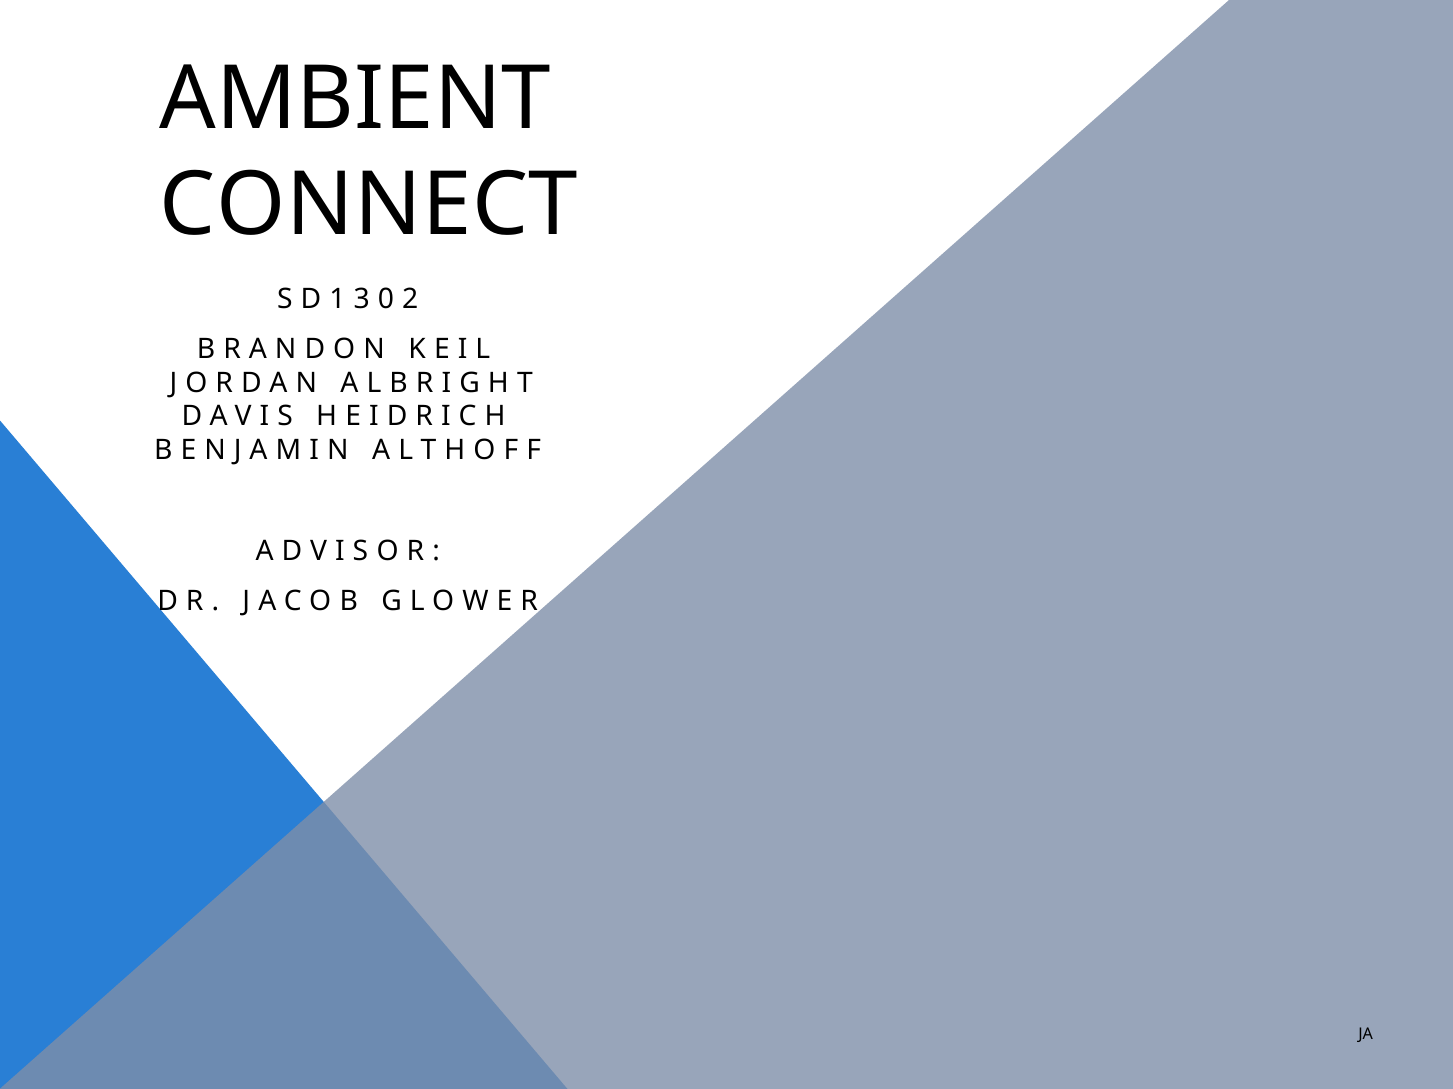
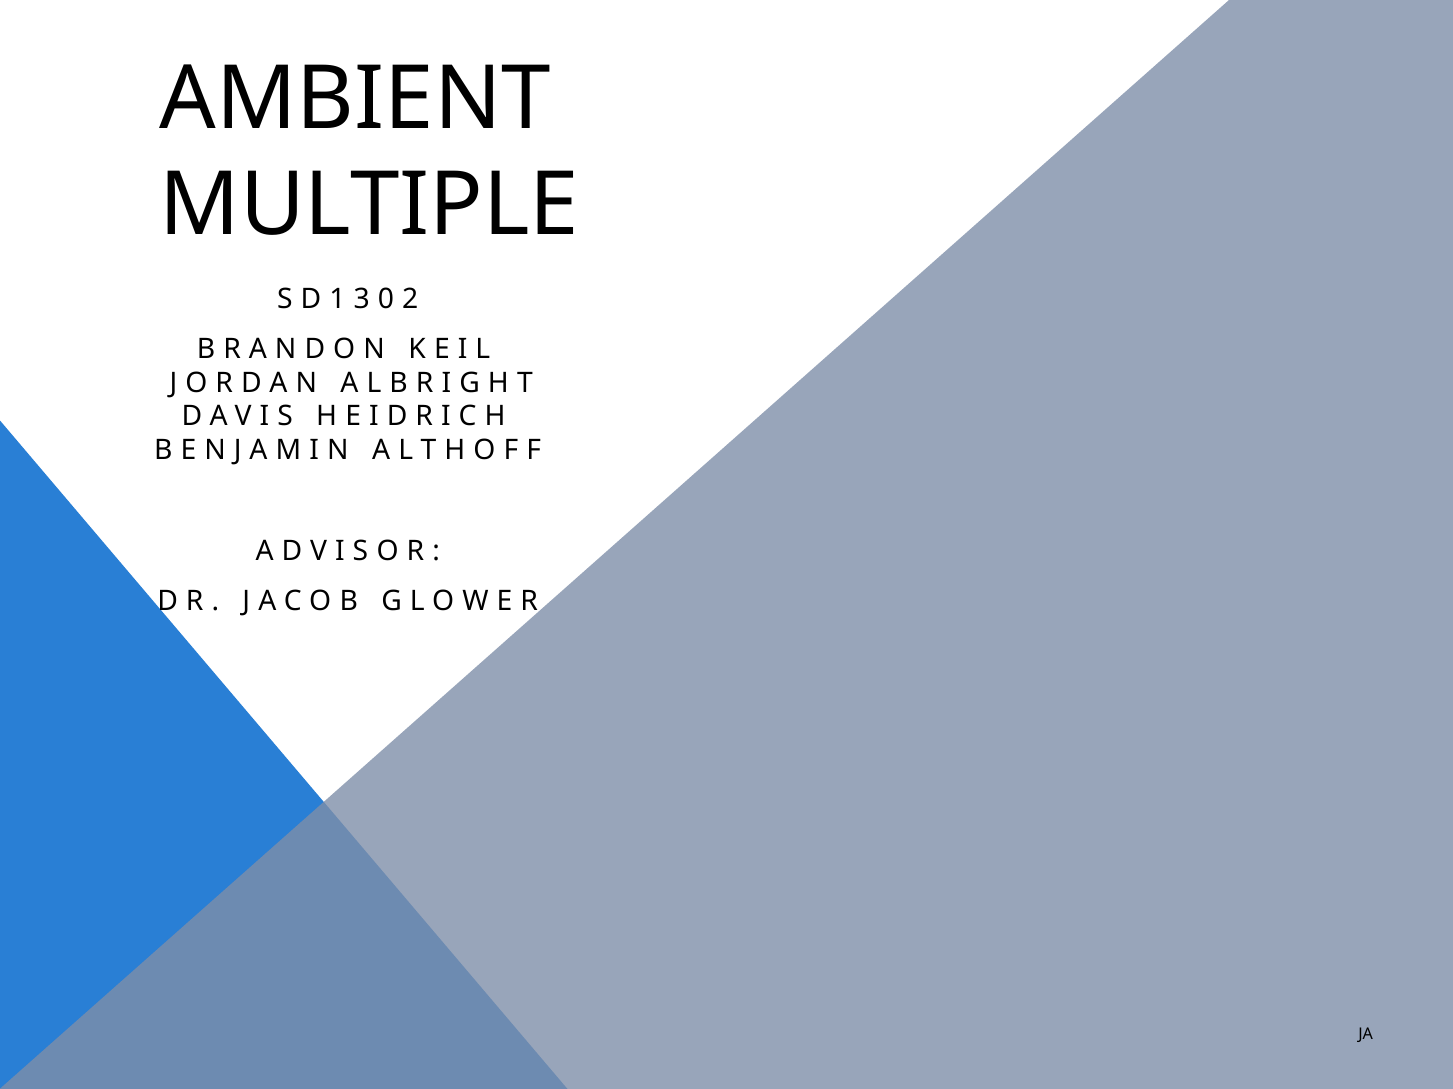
CONNECT: CONNECT -> MULTIPLE
